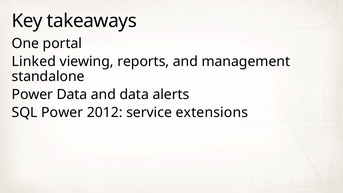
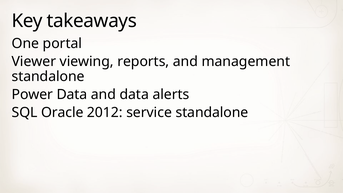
Linked: Linked -> Viewer
SQL Power: Power -> Oracle
service extensions: extensions -> standalone
